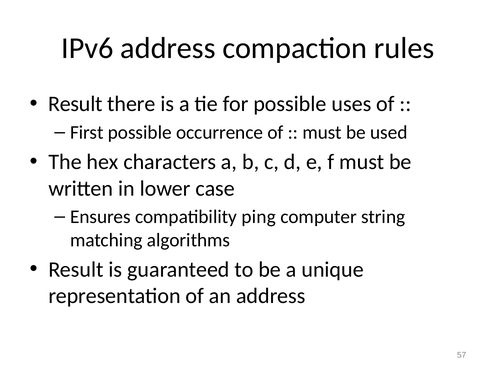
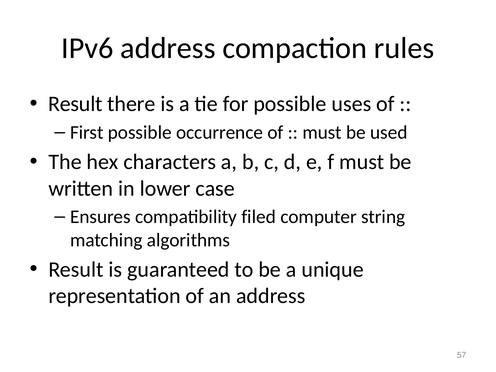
ping: ping -> filed
